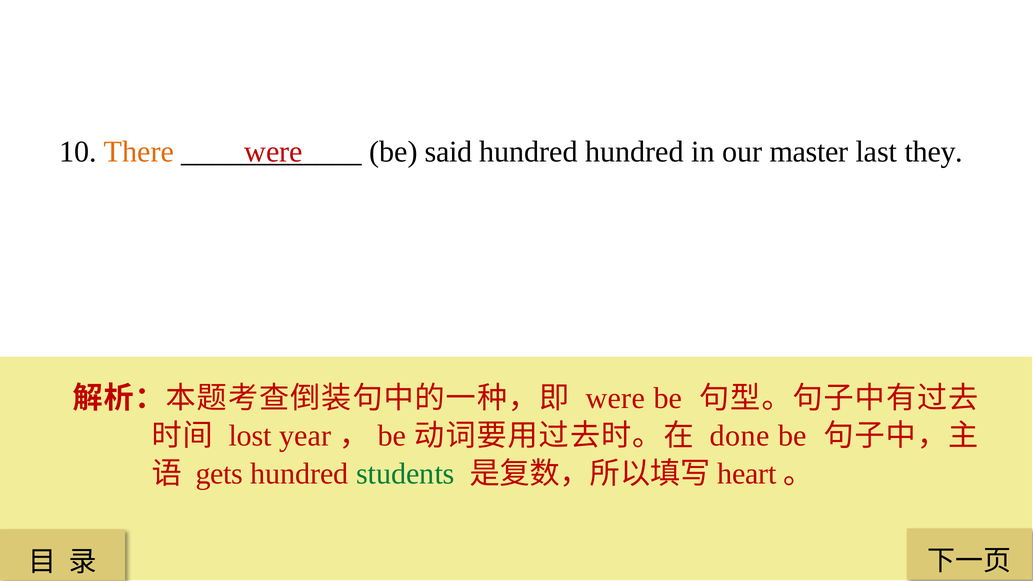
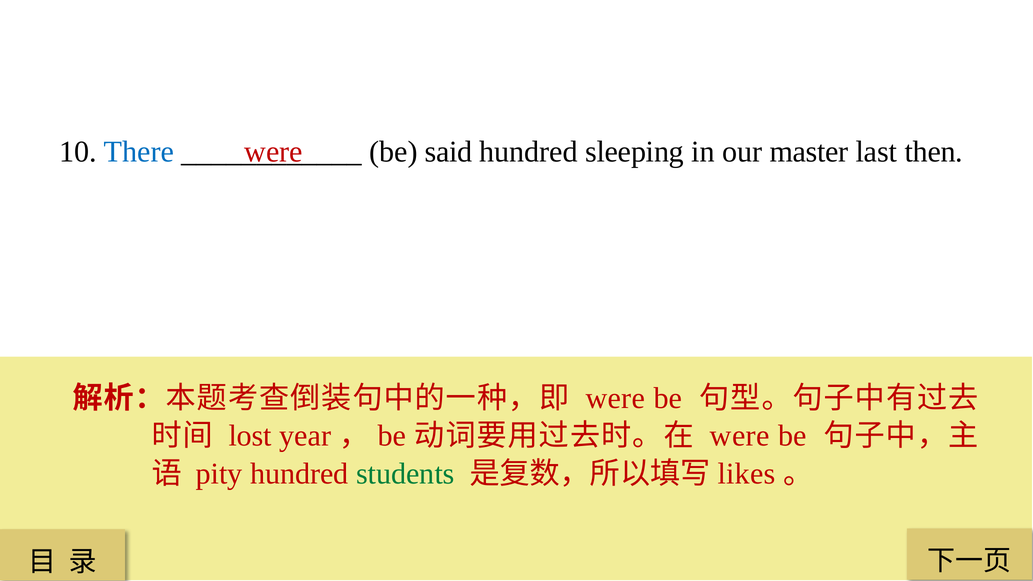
There colour: orange -> blue
hundred hundred: hundred -> sleeping
they: they -> then
done at (740, 436): done -> were
gets: gets -> pity
heart: heart -> likes
